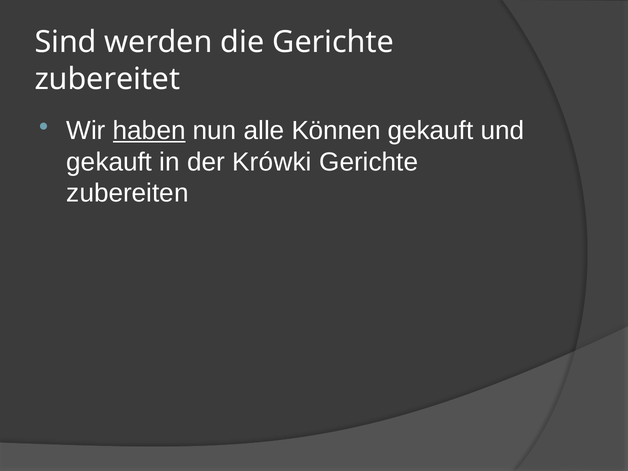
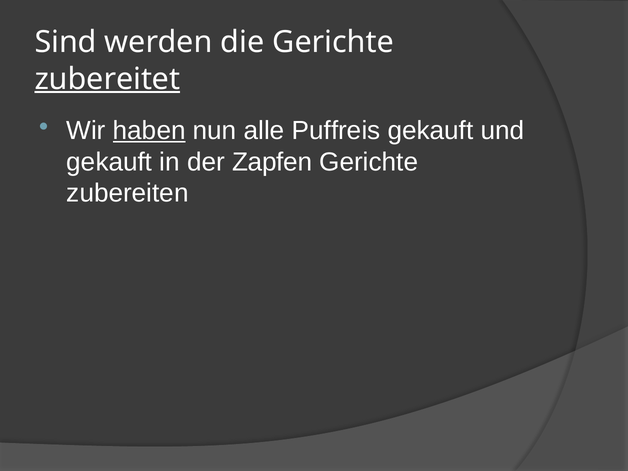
zubereitet underline: none -> present
Können: Können -> Puffreis
Krówki: Krówki -> Zapfen
